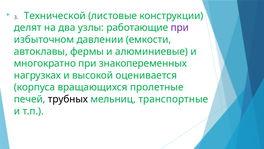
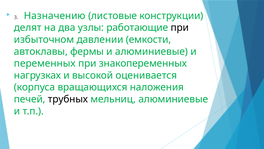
Технической: Технической -> Назначению
при at (180, 28) colour: purple -> black
многократно: многократно -> переменных
пролетные: пролетные -> наложения
мельниц транспортные: транспортные -> алюминиевые
